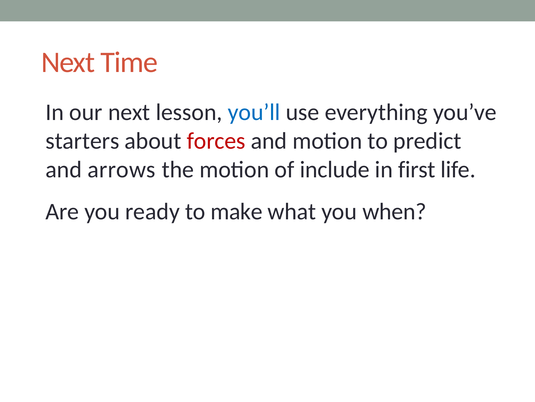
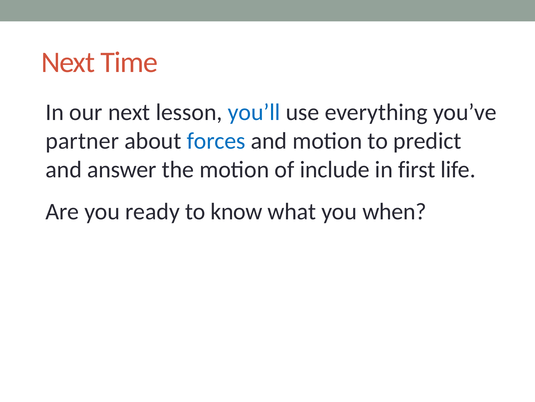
starters: starters -> partner
forces colour: red -> blue
arrows: arrows -> answer
make: make -> know
